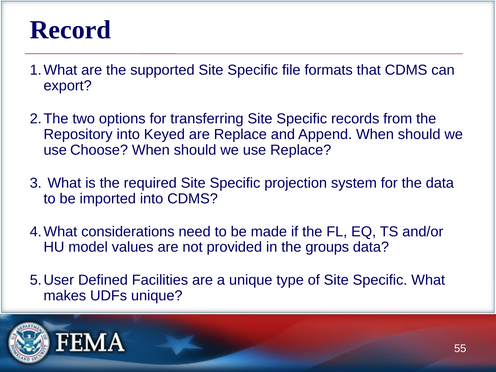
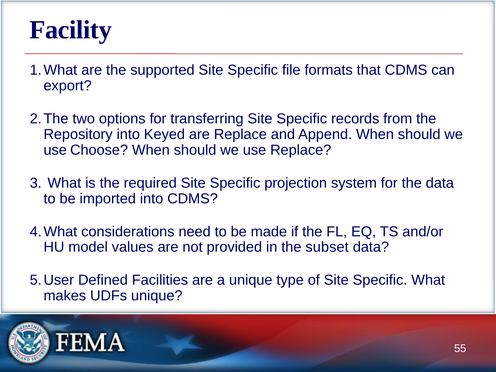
Record: Record -> Facility
groups: groups -> subset
